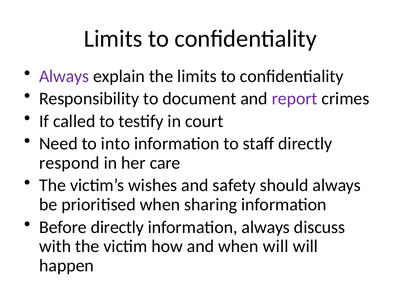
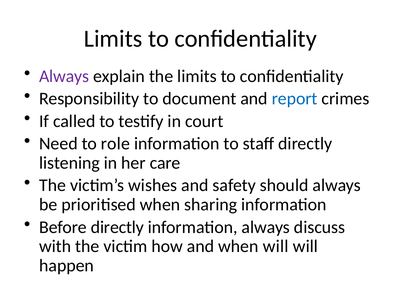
report colour: purple -> blue
into: into -> role
respond: respond -> listening
